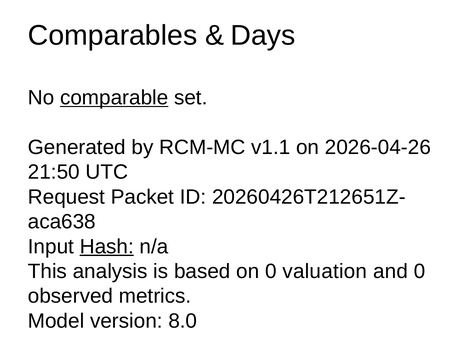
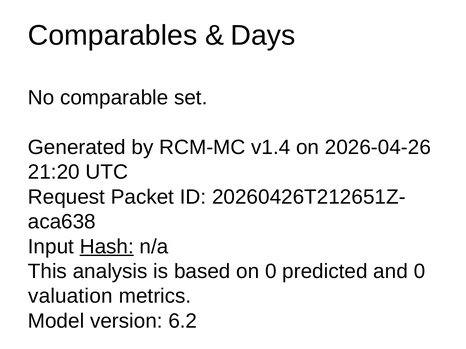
comparable underline: present -> none
v1.1: v1.1 -> v1.4
21:50: 21:50 -> 21:20
valuation: valuation -> predicted
observed: observed -> valuation
8.0: 8.0 -> 6.2
